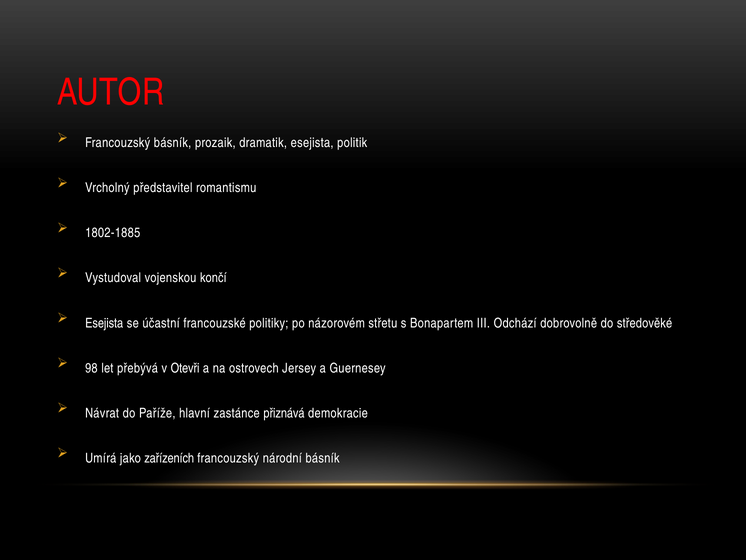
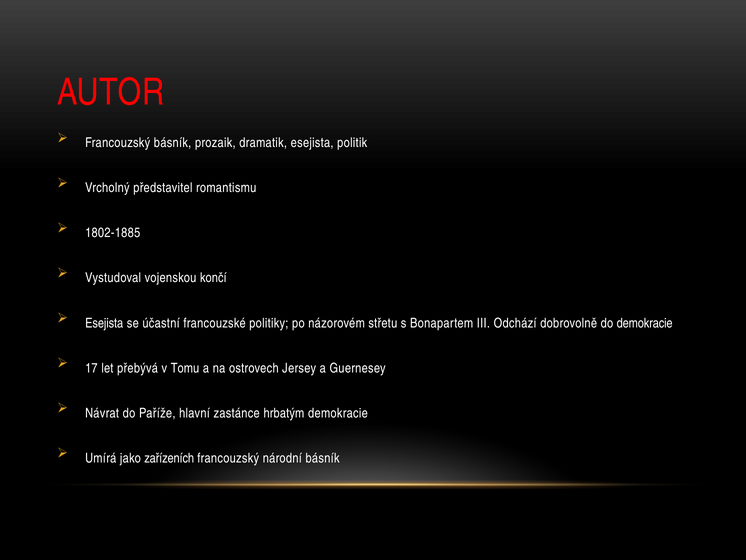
do středověké: středověké -> demokracie
98: 98 -> 17
Otevři: Otevři -> Tomu
přiznává: přiznává -> hrbatým
